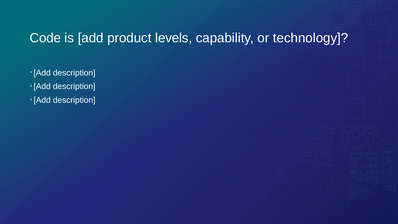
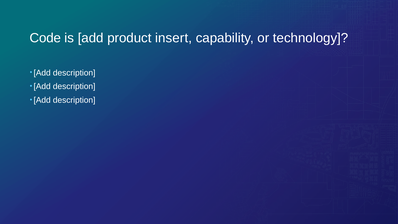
levels: levels -> insert
